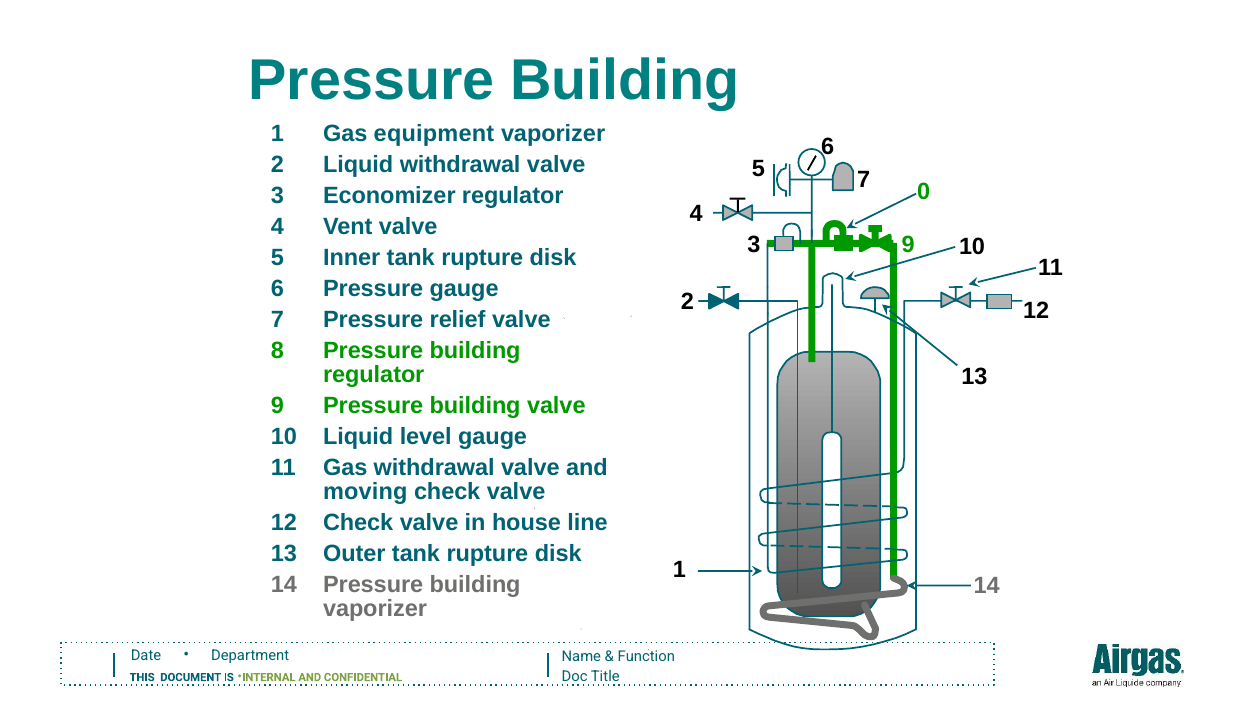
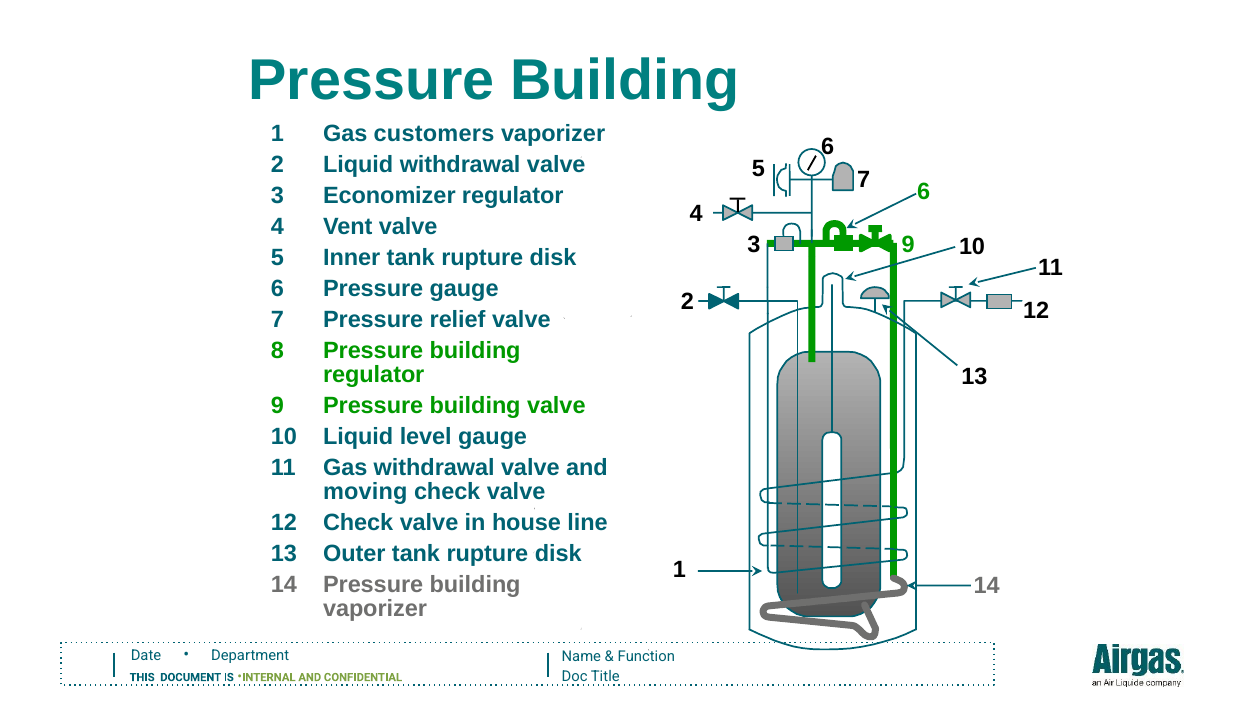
equipment: equipment -> customers
7 0: 0 -> 6
